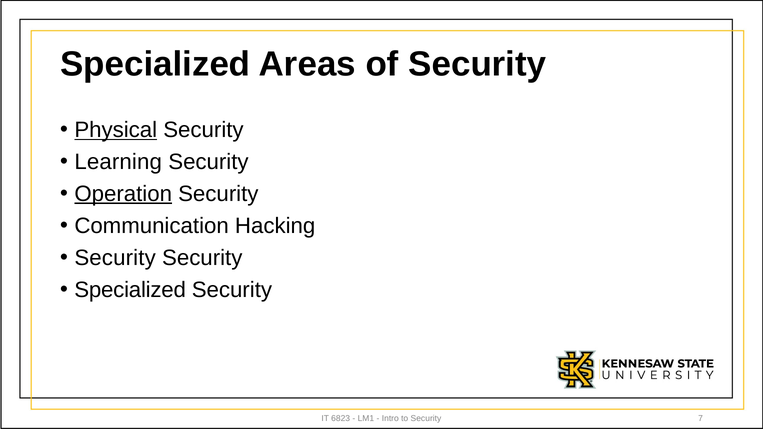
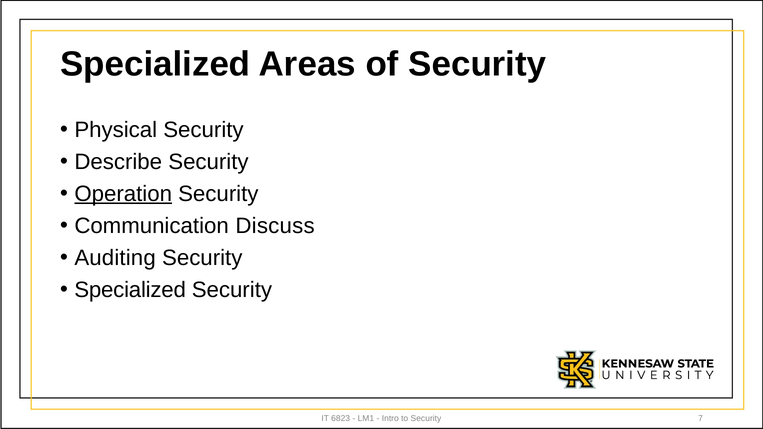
Physical underline: present -> none
Learning: Learning -> Describe
Hacking: Hacking -> Discuss
Security at (115, 258): Security -> Auditing
